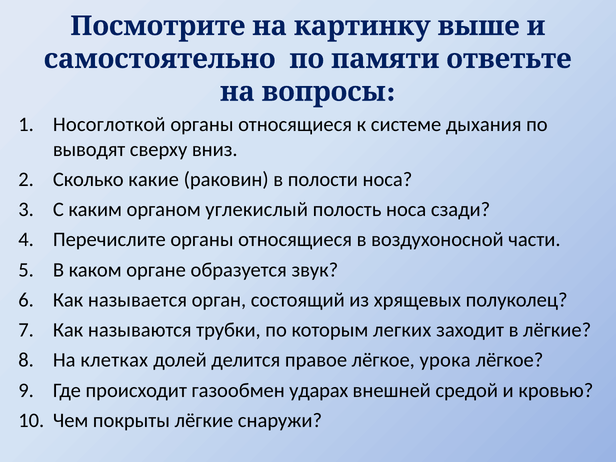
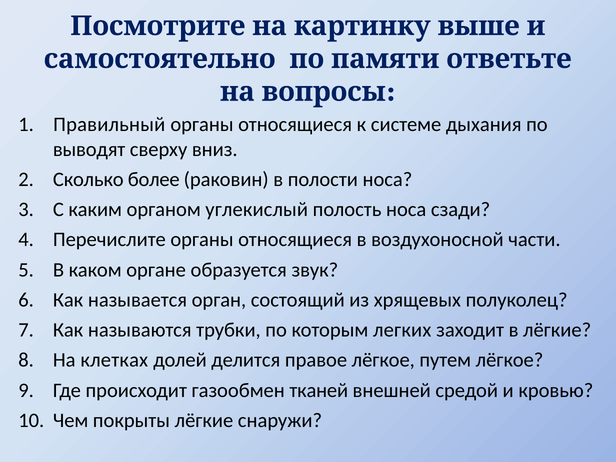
Носоглоткой: Носоглоткой -> Правильный
какие: какие -> более
урока: урока -> путем
ударах: ударах -> тканей
